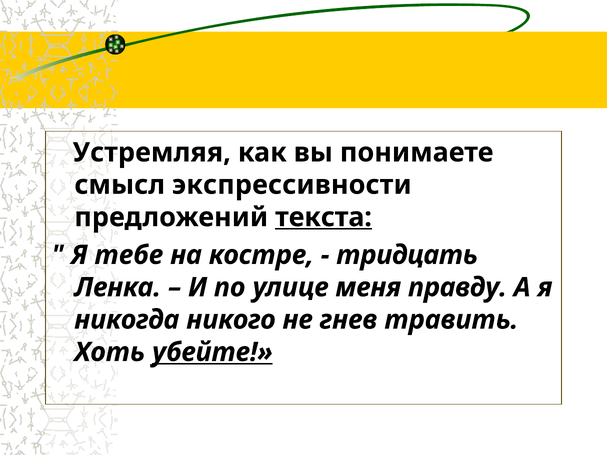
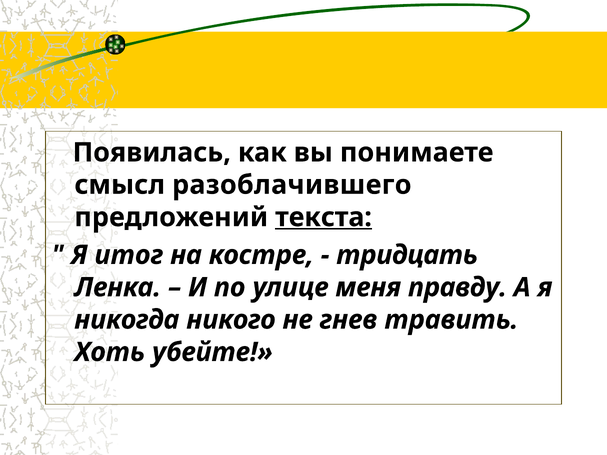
Устремляя: Устремляя -> Появилась
экспрессивности: экспрессивности -> разоблачившего
тебе: тебе -> итог
убейте underline: present -> none
